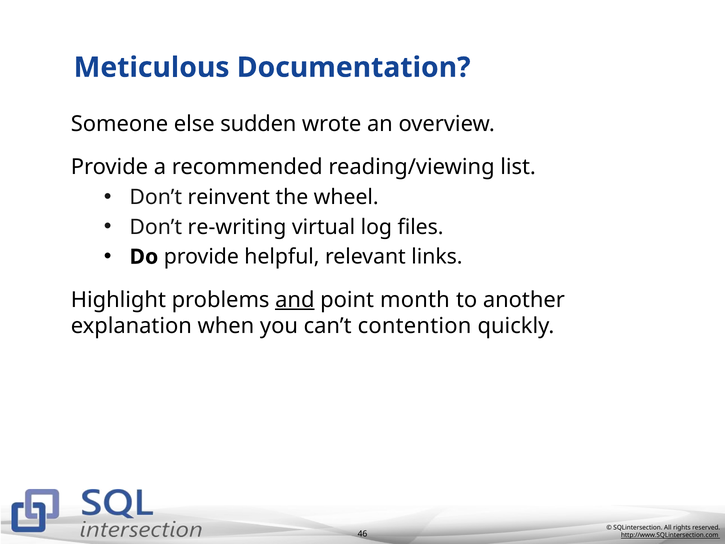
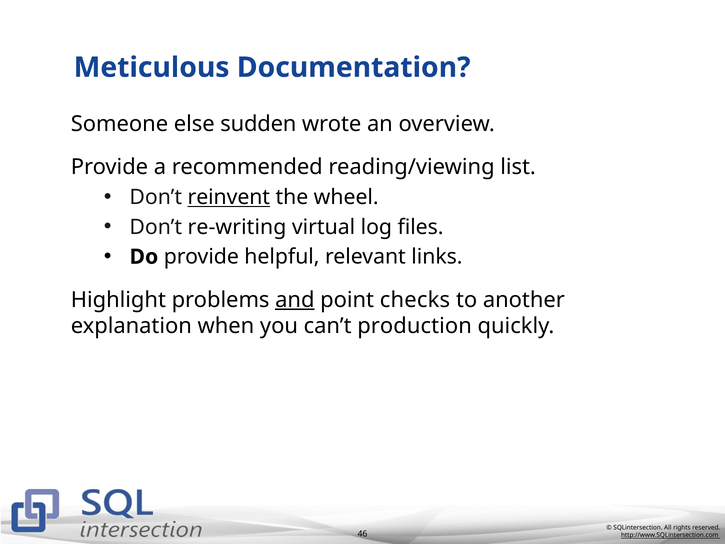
reinvent underline: none -> present
month: month -> checks
contention: contention -> production
